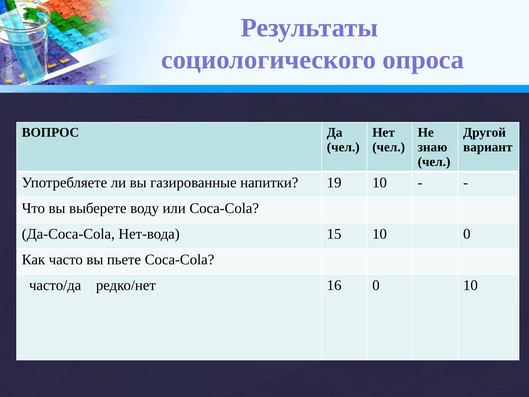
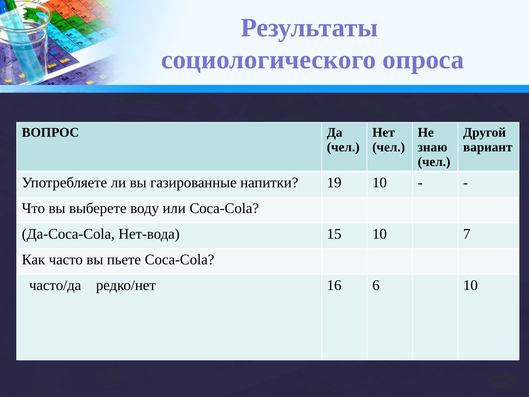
10 0: 0 -> 7
16 0: 0 -> 6
